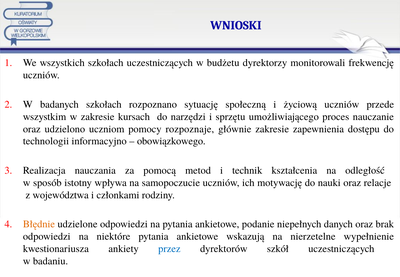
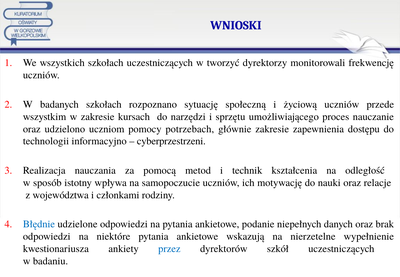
budżetu: budżetu -> tworzyć
rozpoznaje: rozpoznaje -> potrzebach
obowiązkowego: obowiązkowego -> cyberprzestrzeni
Błędnie colour: orange -> blue
